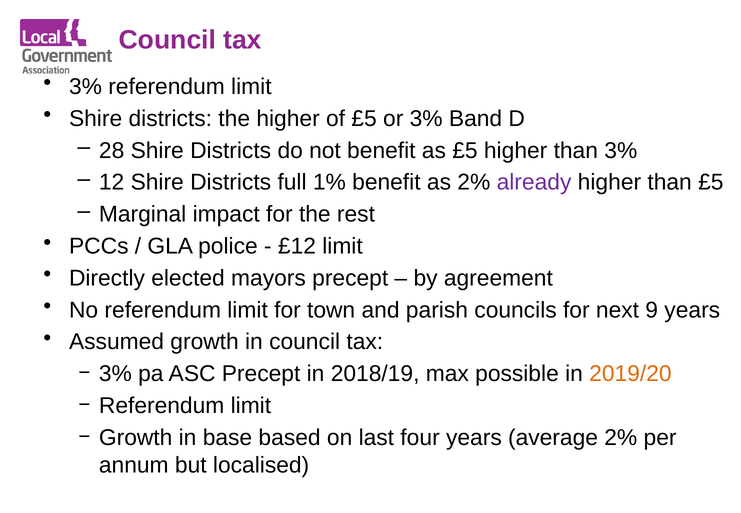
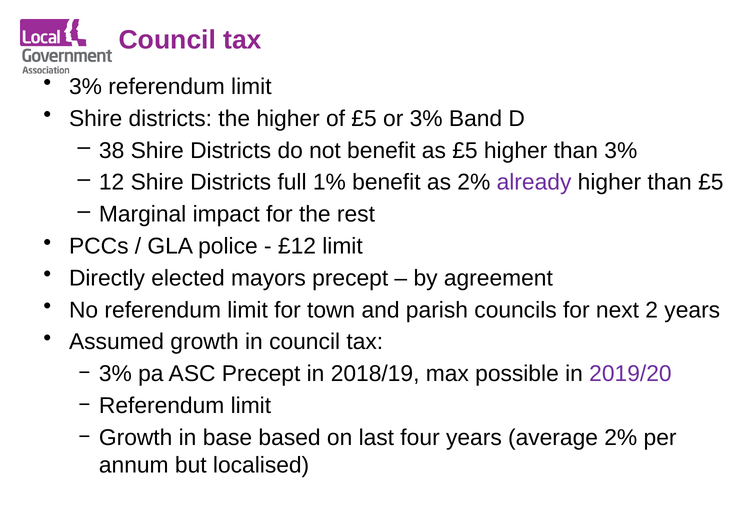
28: 28 -> 38
9: 9 -> 2
2019/20 colour: orange -> purple
